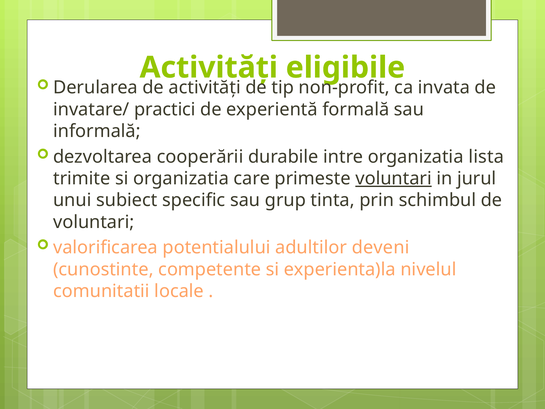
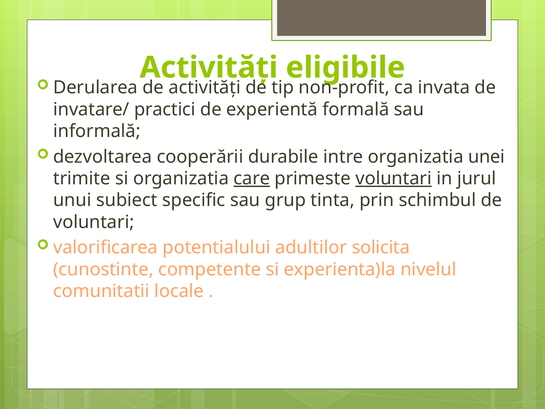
lista: lista -> unei
care underline: none -> present
deveni: deveni -> solicita
